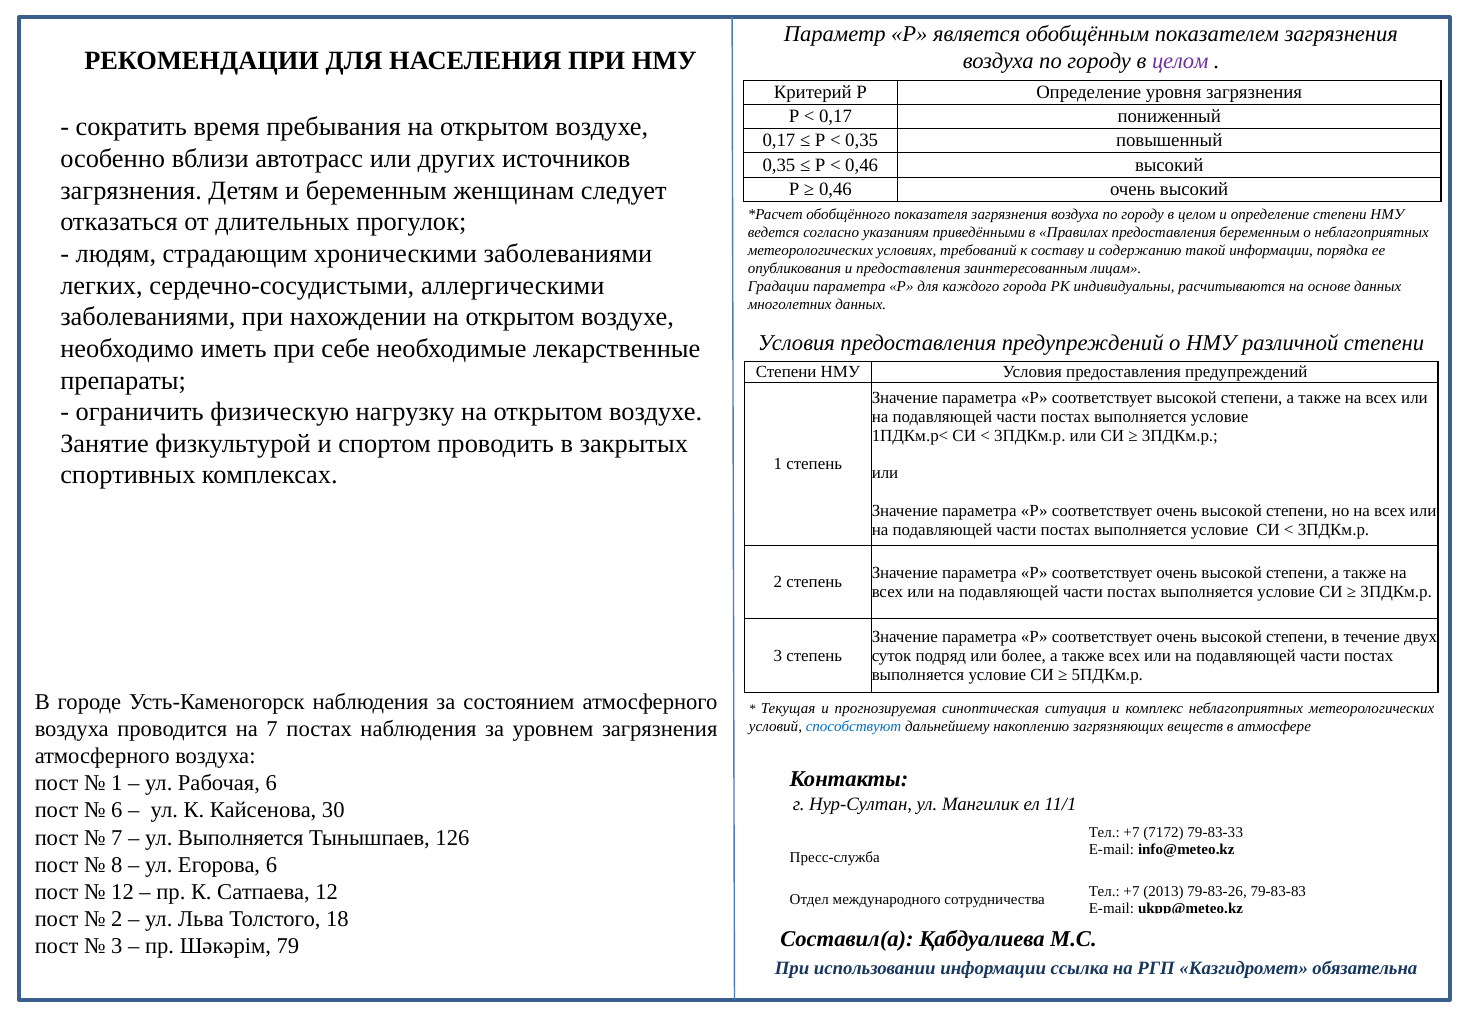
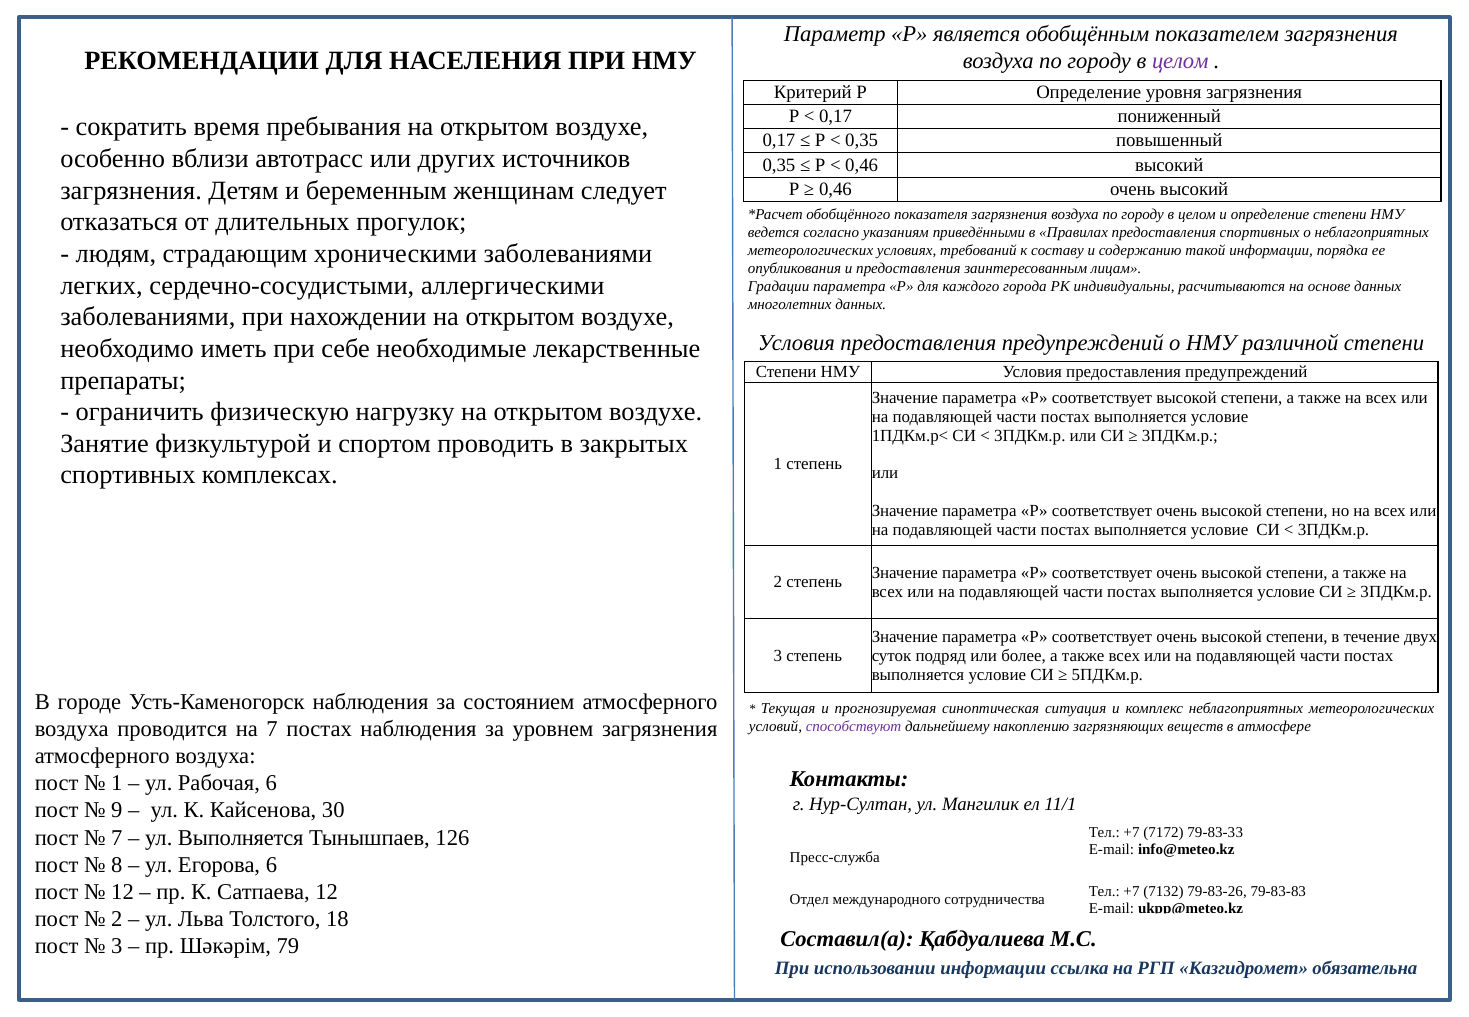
предоставления беременным: беременным -> спортивных
способствуют colour: blue -> purple
6 at (117, 810): 6 -> 9
2013: 2013 -> 7132
